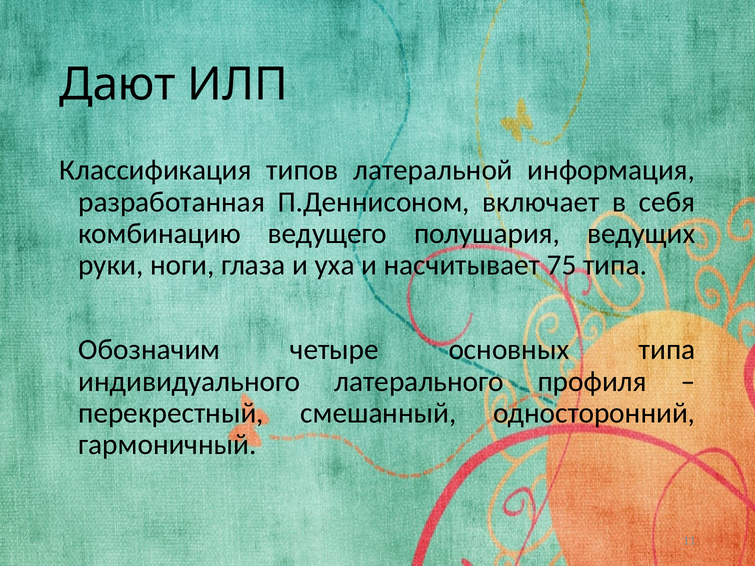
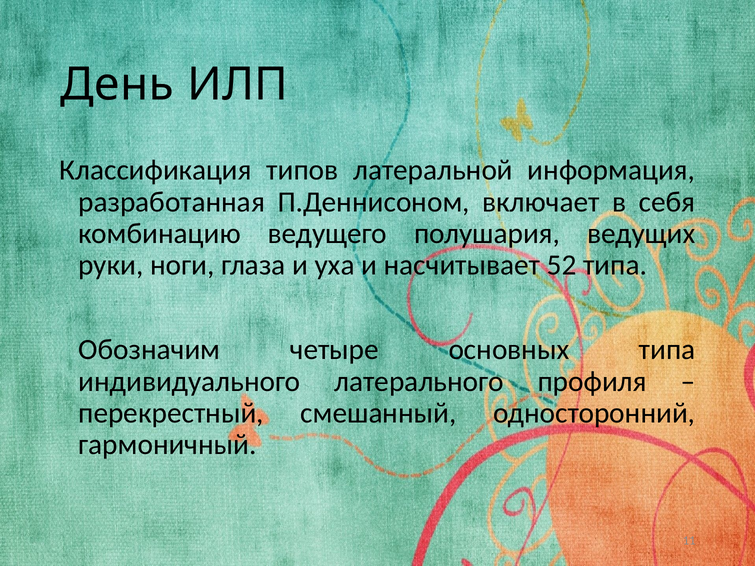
Дают: Дают -> День
75: 75 -> 52
